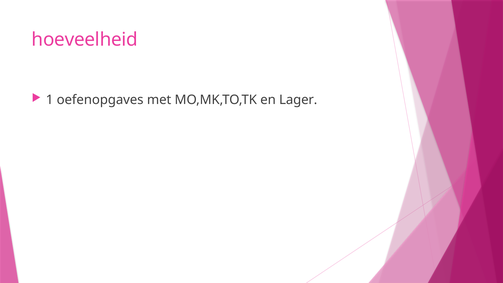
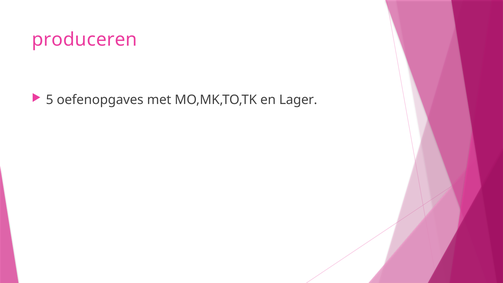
hoeveelheid: hoeveelheid -> produceren
1: 1 -> 5
